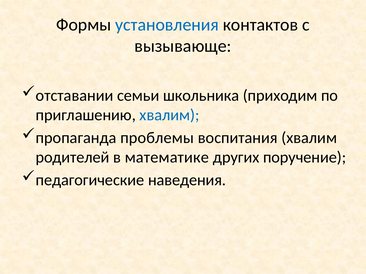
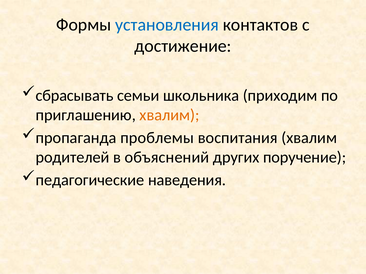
вызывающе: вызывающе -> достижение
отставании: отставании -> сбрасывать
хвалим at (170, 115) colour: blue -> orange
математике: математике -> объяснений
